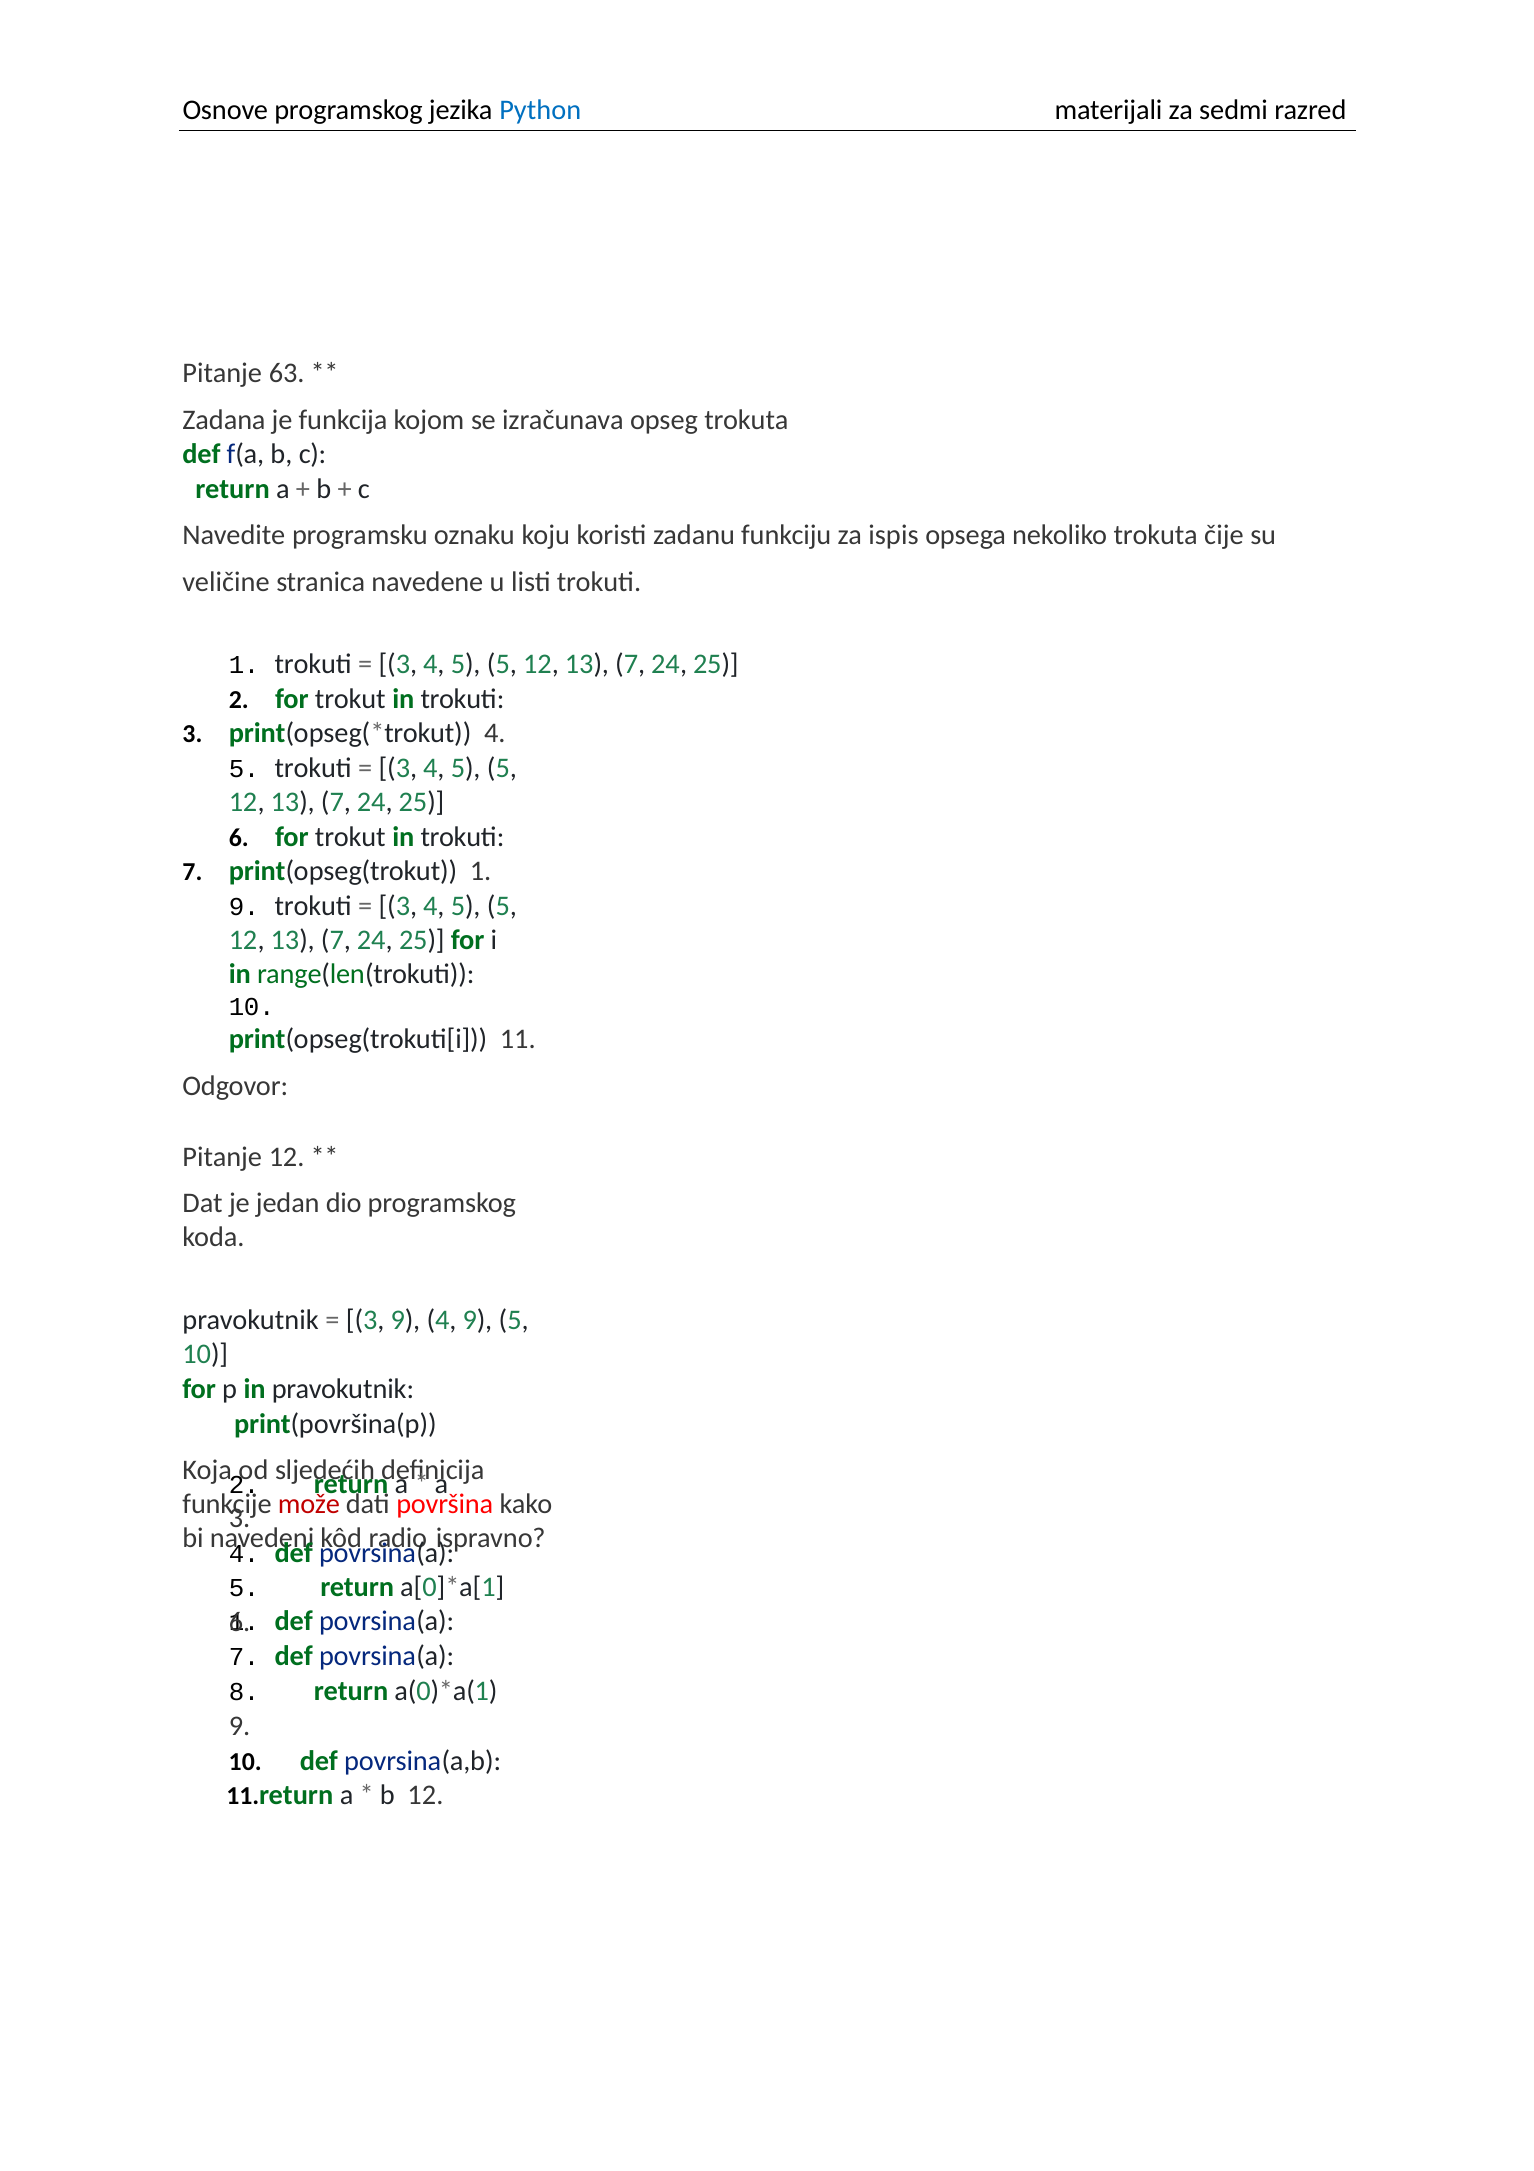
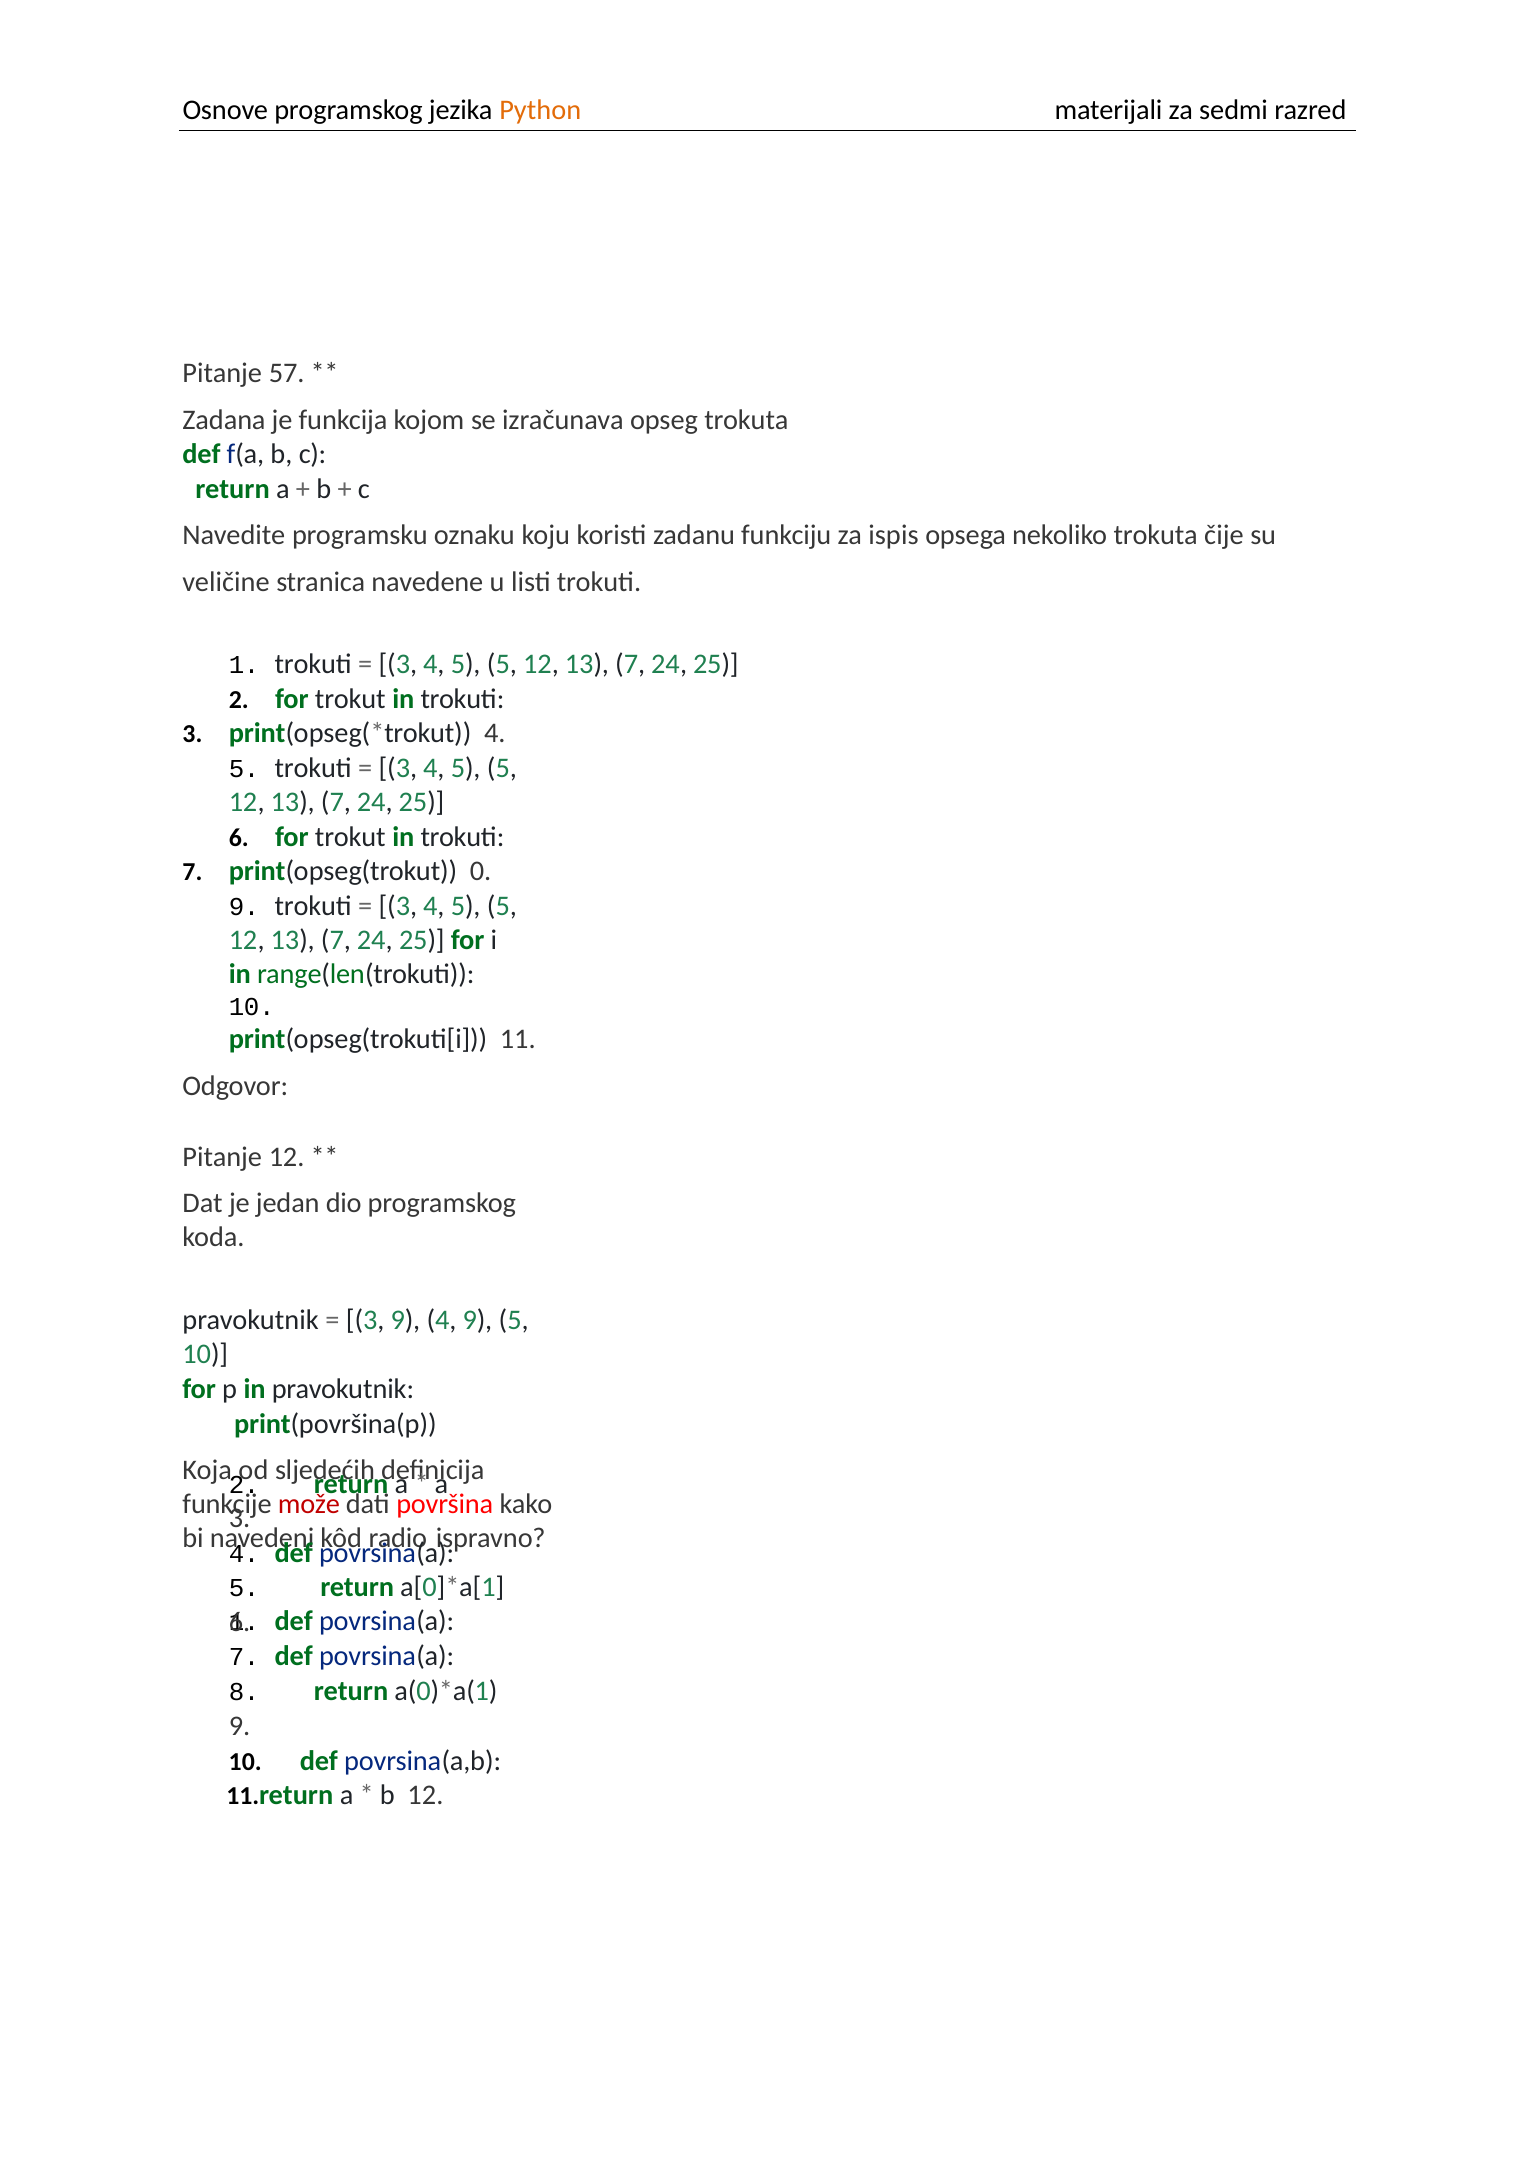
Python colour: blue -> orange
63: 63 -> 57
print(opseg(trokut 1: 1 -> 0
